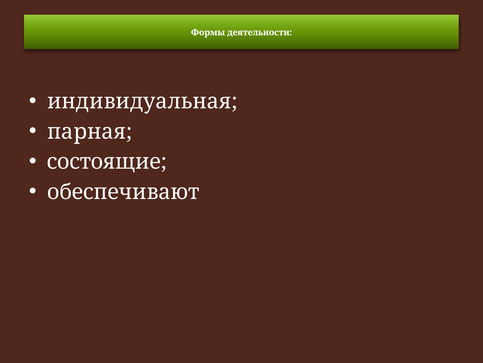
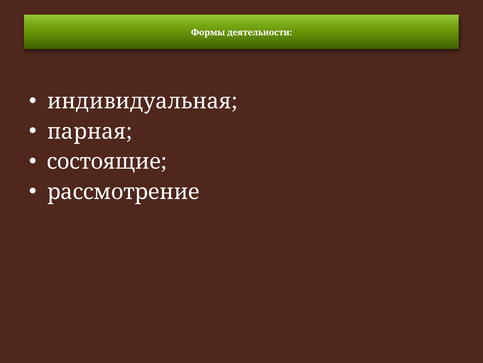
обеспечивают: обеспечивают -> рассмотрение
